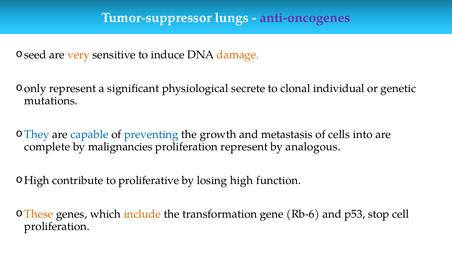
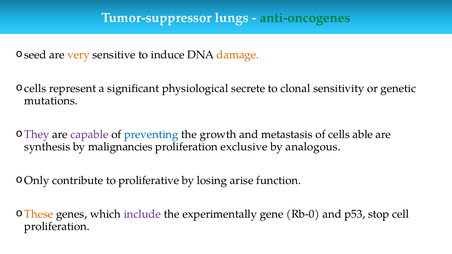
anti-oncogenes colour: purple -> green
only at (35, 89): only -> cells
individual: individual -> sensitivity
They colour: blue -> purple
capable colour: blue -> purple
into: into -> able
complete: complete -> synthesis
proliferation represent: represent -> exclusive
High at (37, 181): High -> Only
losing high: high -> arise
include colour: orange -> purple
transformation: transformation -> experimentally
Rb-6: Rb-6 -> Rb-0
